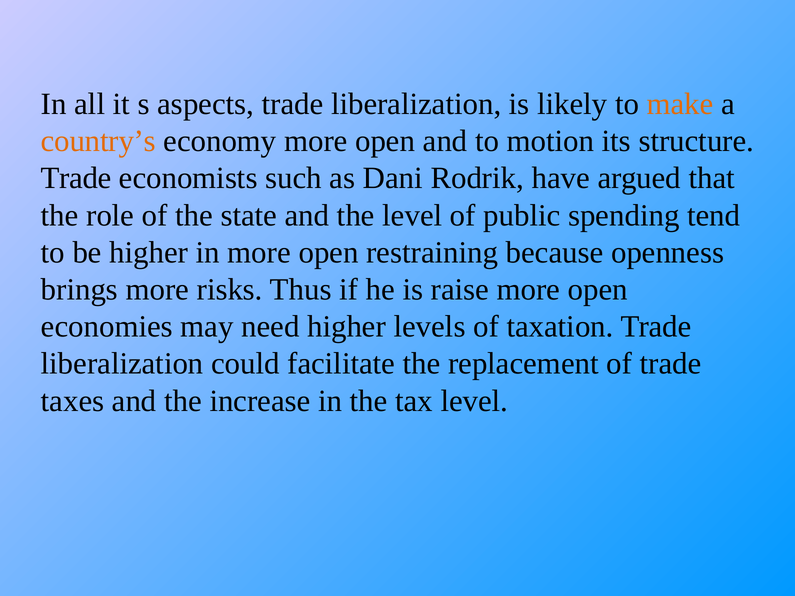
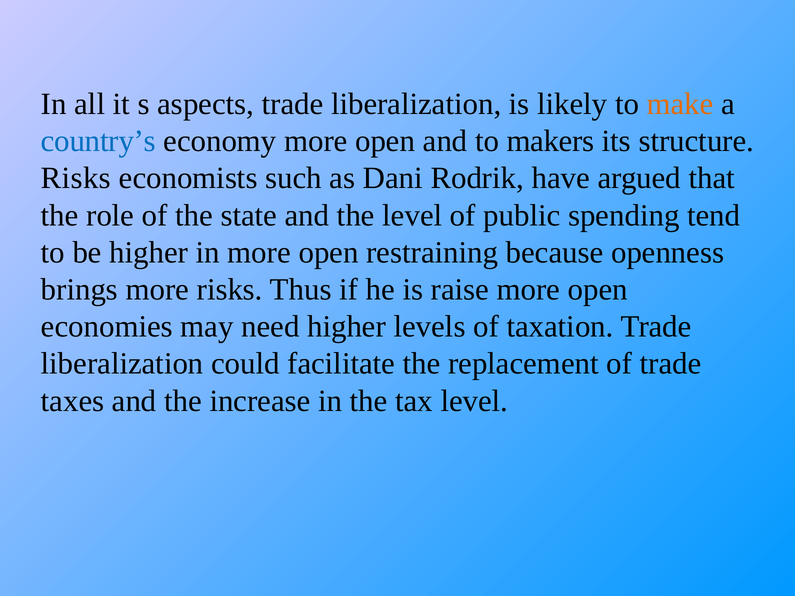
country’s colour: orange -> blue
motion: motion -> makers
Trade at (76, 178): Trade -> Risks
